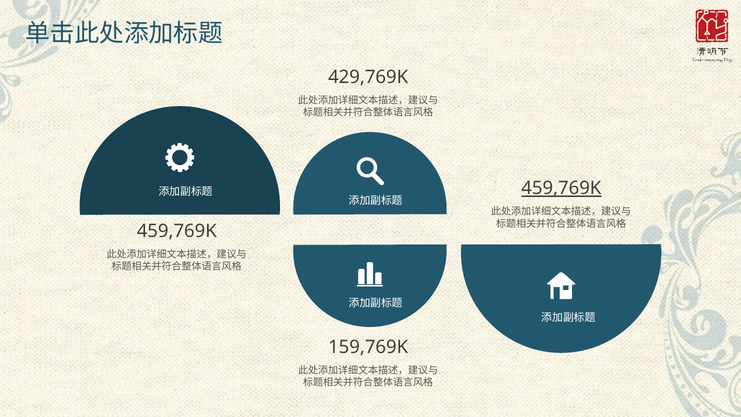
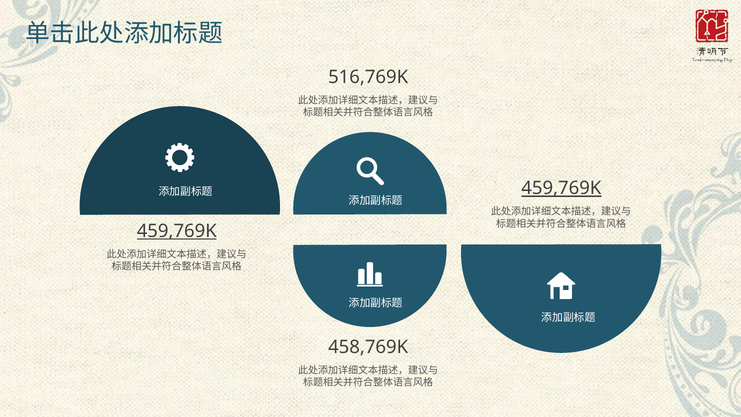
429,769K: 429,769K -> 516,769K
459,769K at (177, 231) underline: none -> present
159,769K: 159,769K -> 458,769K
